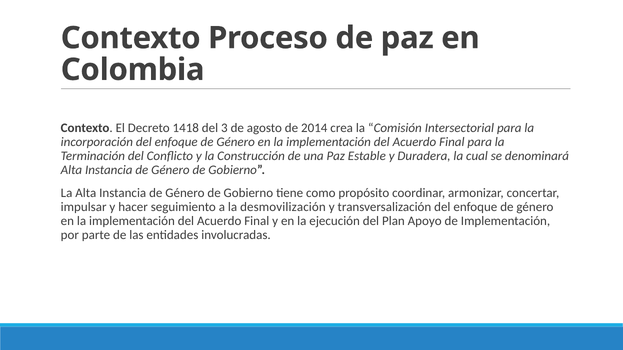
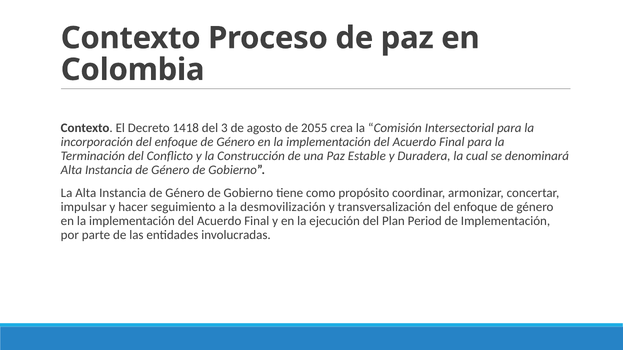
2014: 2014 -> 2055
Apoyo: Apoyo -> Period
